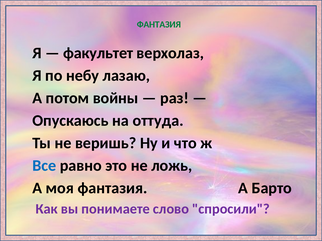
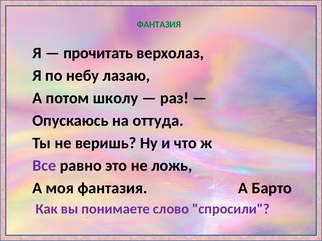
факультет: факультет -> прочитать
войны: войны -> школу
Все colour: blue -> purple
